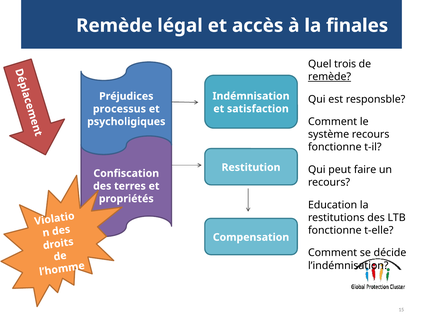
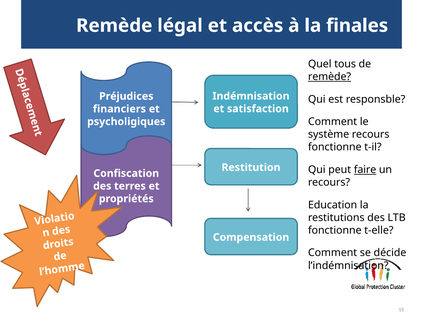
trois: trois -> tous
processus: processus -> financiers
faire underline: none -> present
